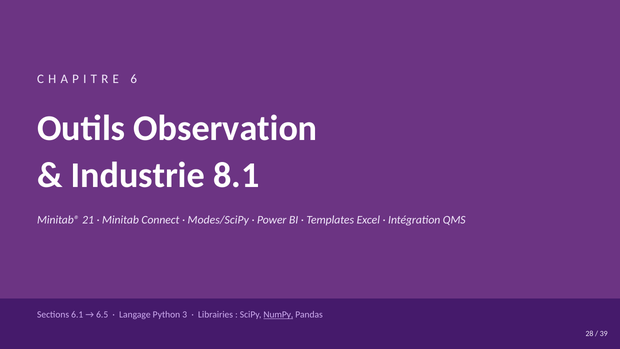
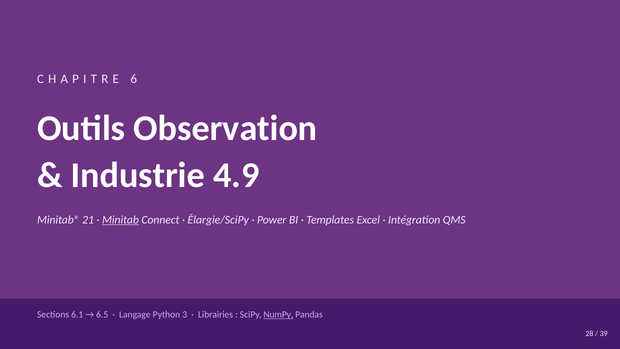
8.1: 8.1 -> 4.9
Minitab underline: none -> present
Modes/SciPy: Modes/SciPy -> Élargie/SciPy
